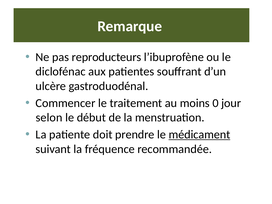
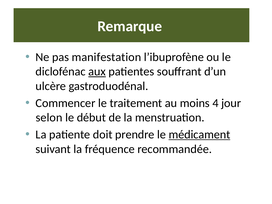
reproducteurs: reproducteurs -> manifestation
aux underline: none -> present
0: 0 -> 4
